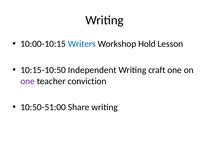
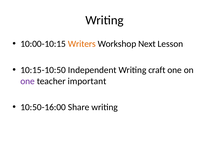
Writers colour: blue -> orange
Hold: Hold -> Next
conviction: conviction -> important
10:50-51:00: 10:50-51:00 -> 10:50-16:00
